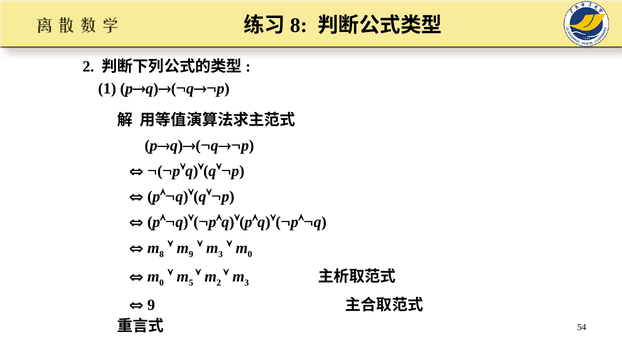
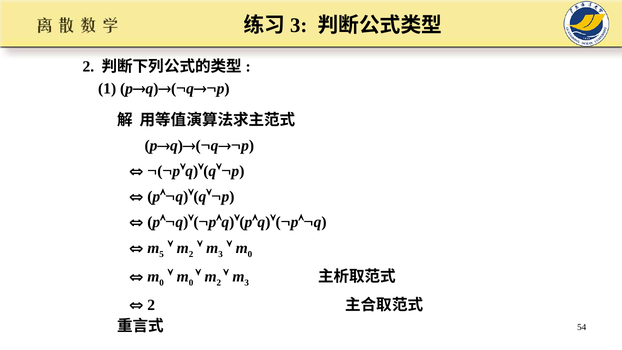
8 at (299, 25): 8 -> 3
8 at (162, 254): 8 -> 5
9 at (191, 254): 9 -> 2
5 at (191, 283): 5 -> 0
9 at (151, 305): 9 -> 2
